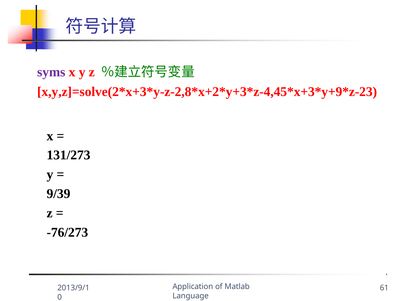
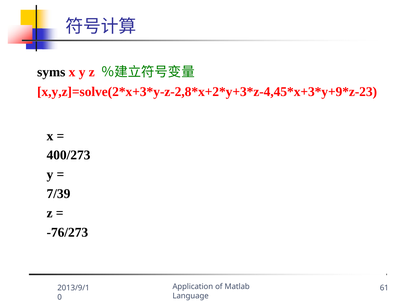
syms colour: purple -> black
131/273: 131/273 -> 400/273
9/39: 9/39 -> 7/39
